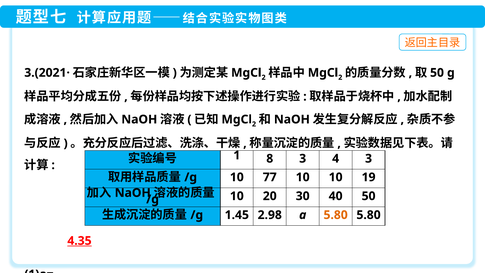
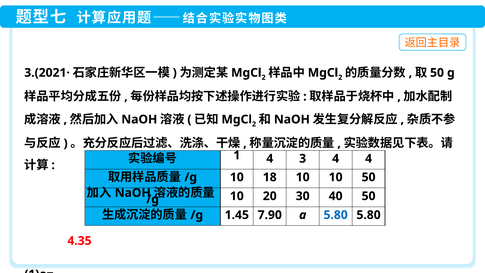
1 8: 8 -> 4
4 3: 3 -> 4
77: 77 -> 18
10 19: 19 -> 50
2.98: 2.98 -> 7.90
5.80 at (336, 215) colour: orange -> blue
4.35 underline: present -> none
